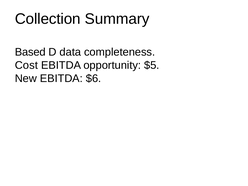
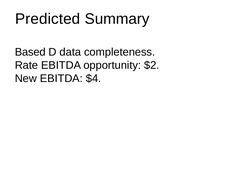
Collection: Collection -> Predicted
Cost: Cost -> Rate
$5: $5 -> $2
$6: $6 -> $4
